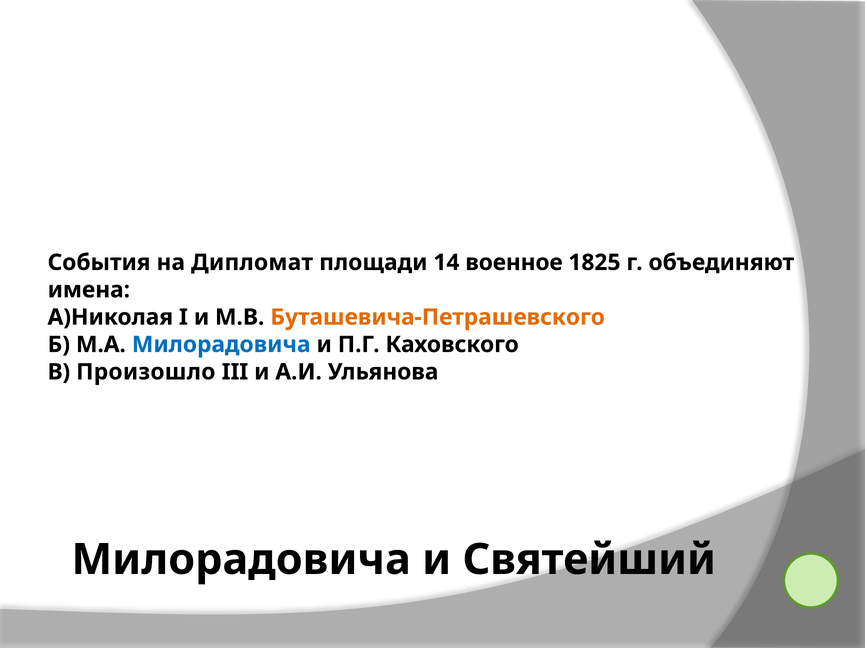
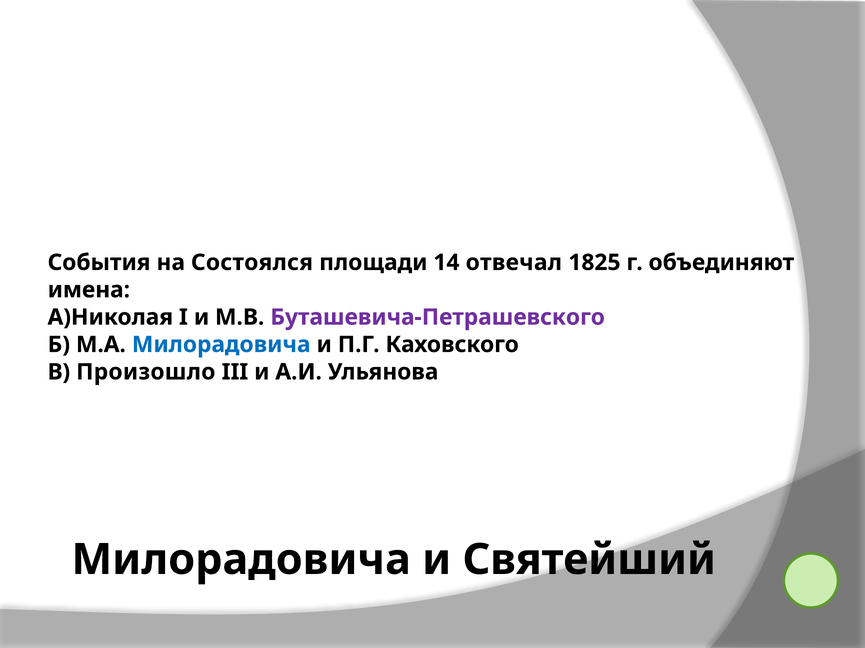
Дипломат: Дипломат -> Состоялся
военное: военное -> отвечал
Буташевича-Петрашевского colour: orange -> purple
